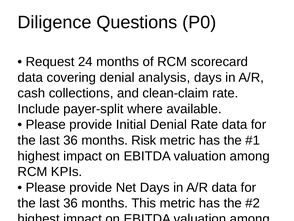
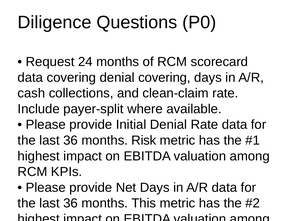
denial analysis: analysis -> covering
